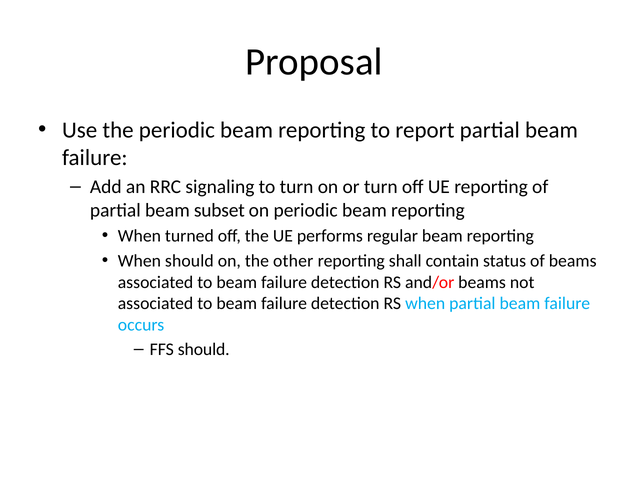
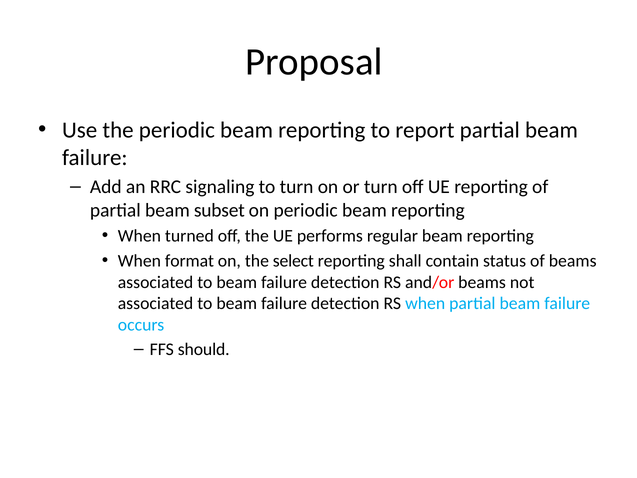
When should: should -> format
other: other -> select
